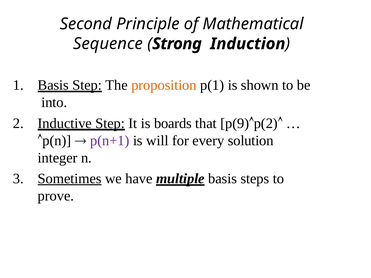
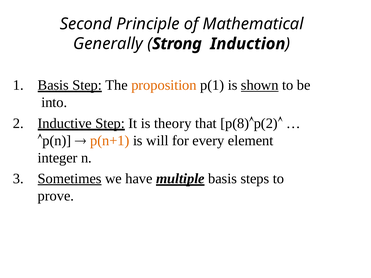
Sequence: Sequence -> Generally
shown underline: none -> present
boards: boards -> theory
p(9: p(9 -> p(8
p(n+1 colour: purple -> orange
solution: solution -> element
